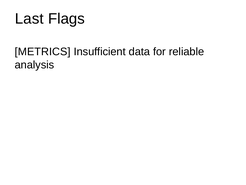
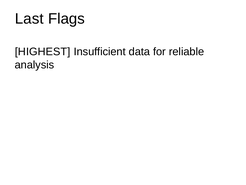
METRICS: METRICS -> HIGHEST
